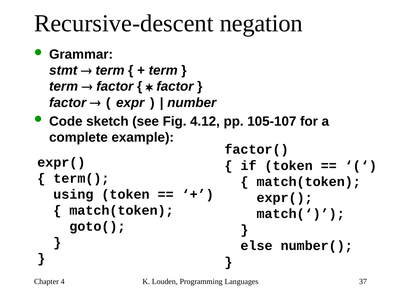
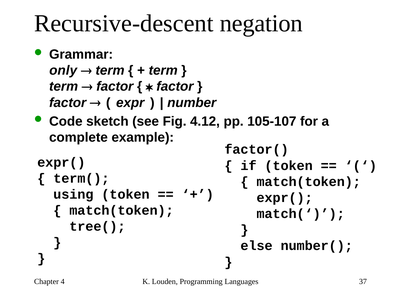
stmt: stmt -> only
goto(: goto( -> tree(
